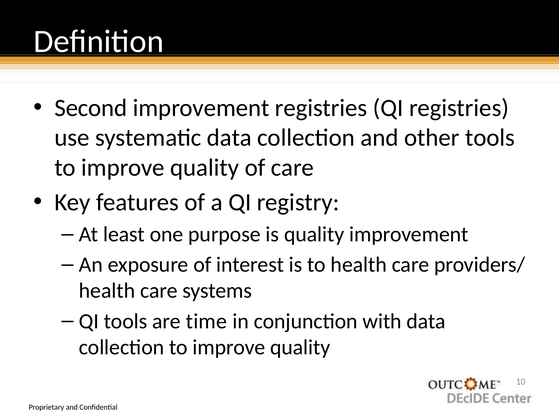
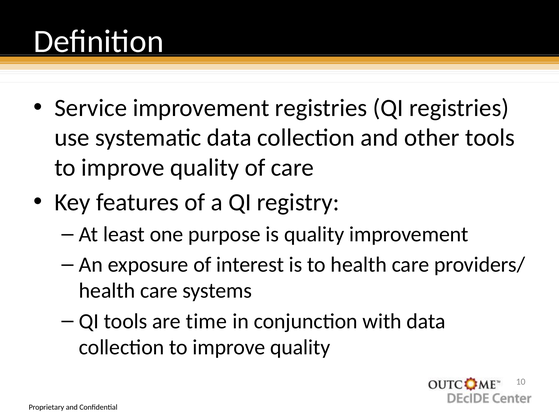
Second: Second -> Service
